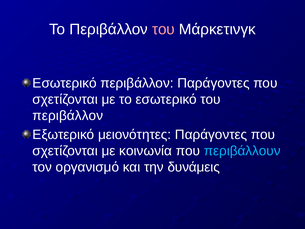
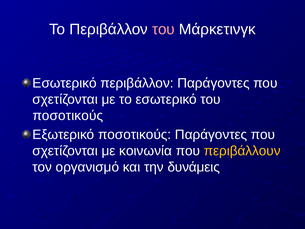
περιβάλλον at (68, 116): περιβάλλον -> ποσοτικούς
Εξωτερικό μειονότητες: μειονότητες -> ποσοτικούς
περιβάλλουν colour: light blue -> yellow
